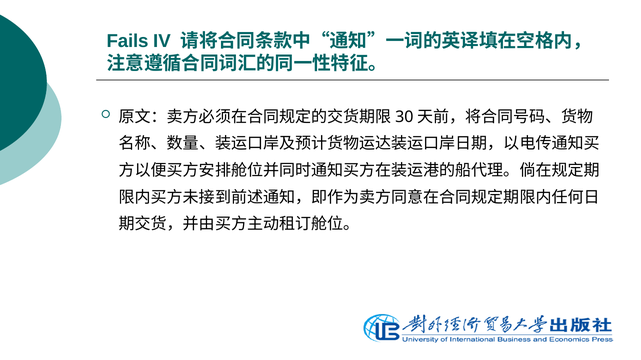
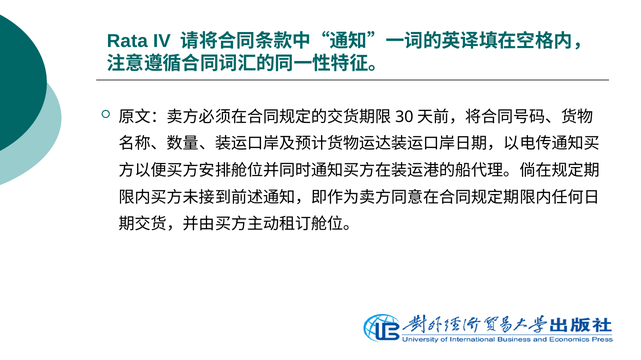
Fails: Fails -> Rata
